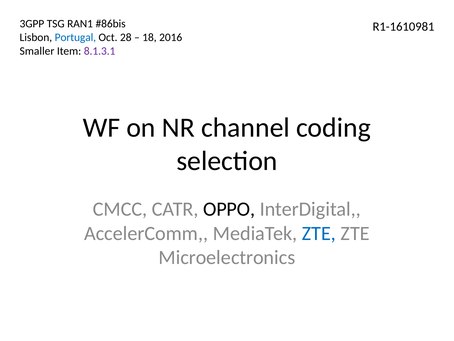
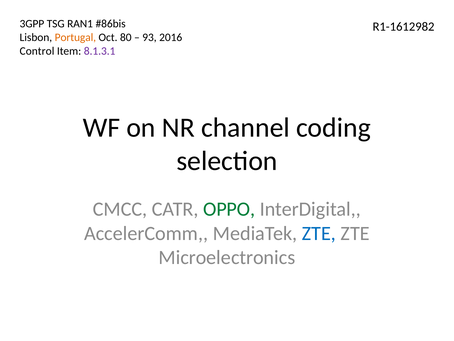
R1-1610981: R1-1610981 -> R1-1612982
Portugal colour: blue -> orange
28: 28 -> 80
18: 18 -> 93
Smaller: Smaller -> Control
OPPO colour: black -> green
